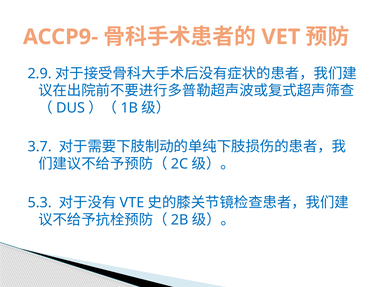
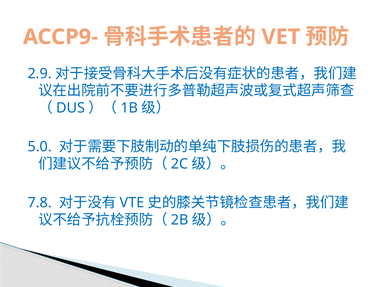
3.7: 3.7 -> 5.0
5.3: 5.3 -> 7.8
